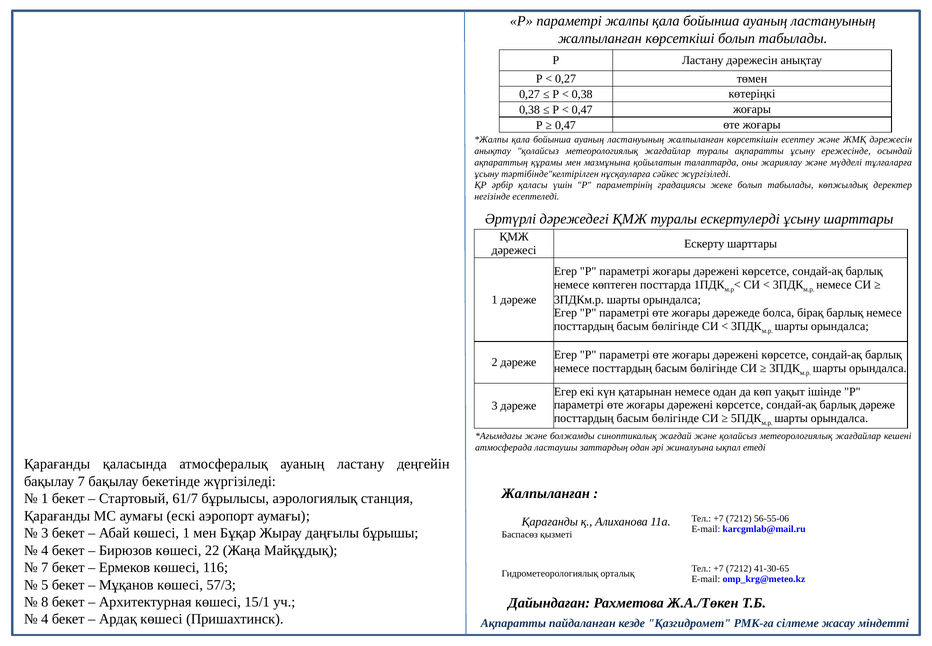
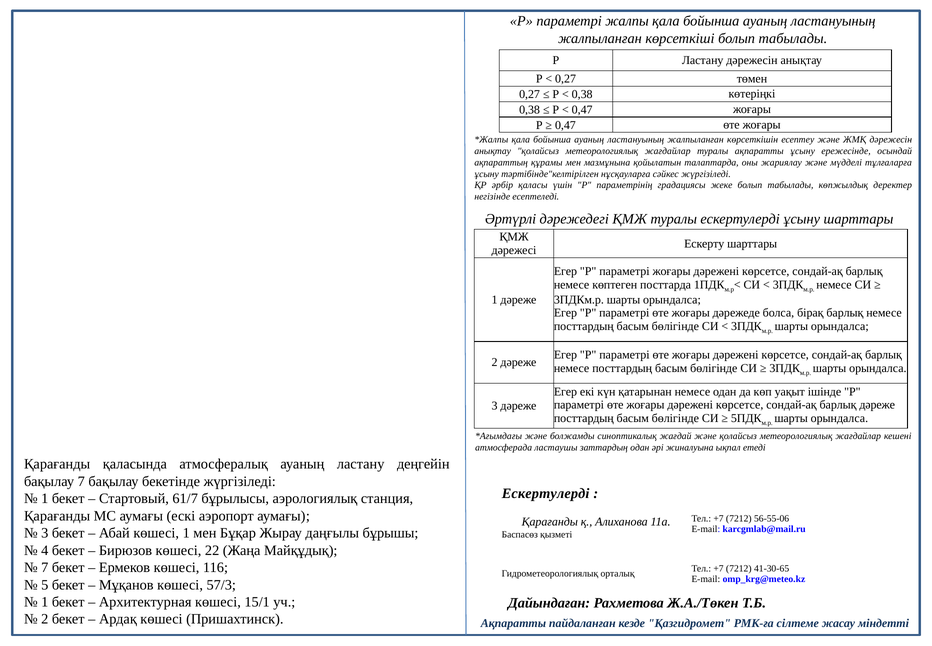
Жалпыланған at (546, 493): Жалпыланған -> Ескертулерді
8 at (45, 601): 8 -> 1
4 at (45, 619): 4 -> 2
